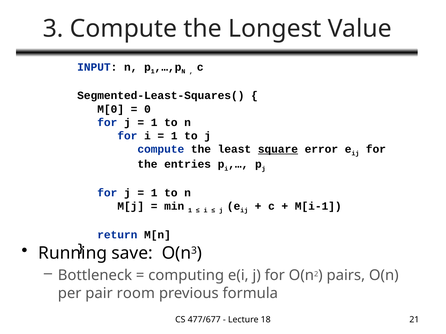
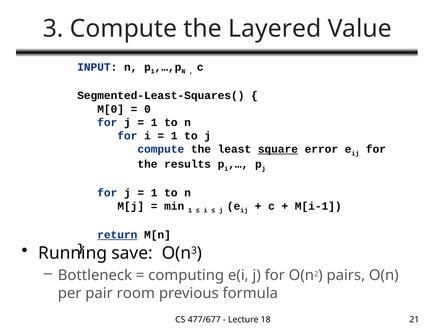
Longest: Longest -> Layered
entries: entries -> results
return underline: none -> present
